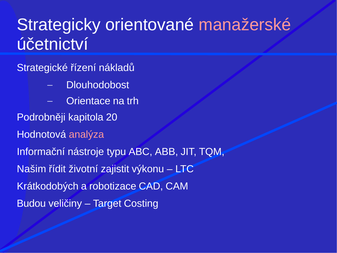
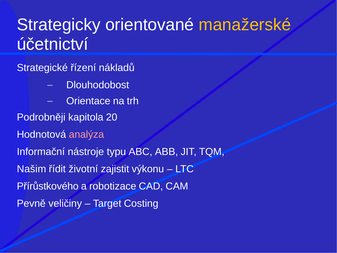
manažerské colour: pink -> yellow
Krátkodobých: Krátkodobých -> Přírůstkového
Budou: Budou -> Pevně
